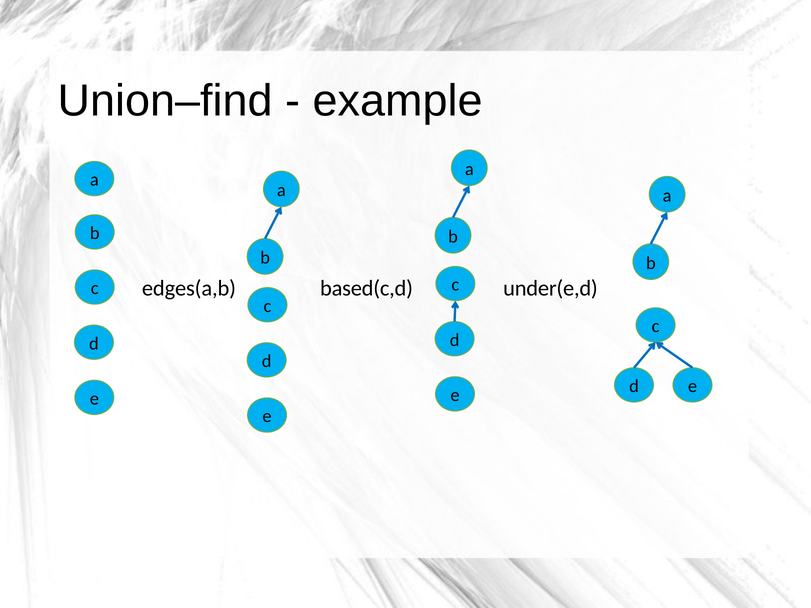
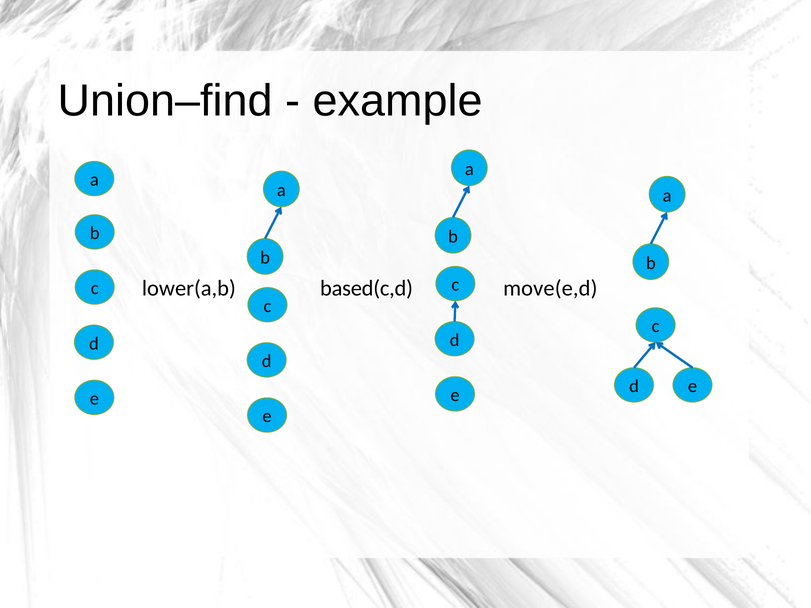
under(e,d: under(e,d -> move(e,d
edges(a,b: edges(a,b -> lower(a,b
